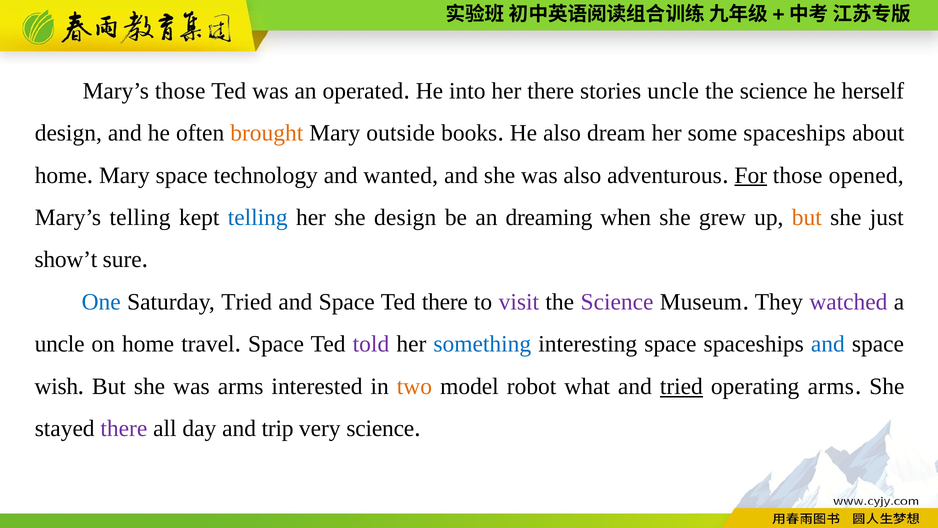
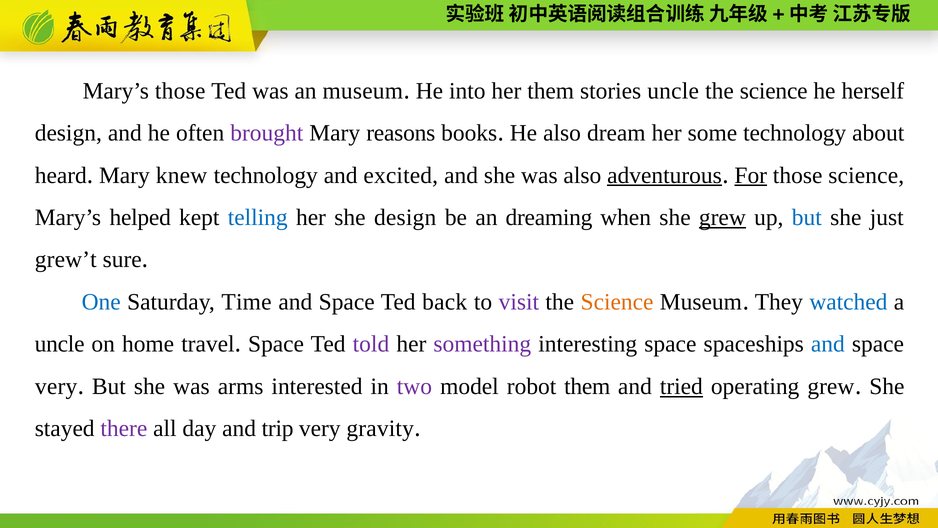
an operated: operated -> museum
her there: there -> them
brought colour: orange -> purple
outside: outside -> reasons
some spaceships: spaceships -> technology
home at (61, 175): home -> heard
Mary space: space -> knew
wanted: wanted -> excited
adventurous underline: none -> present
those opened: opened -> science
Mary’s telling: telling -> helped
grew at (722, 217) underline: none -> present
but at (807, 217) colour: orange -> blue
show’t: show’t -> grew’t
Saturday Tried: Tried -> Time
Ted there: there -> back
Science at (617, 302) colour: purple -> orange
watched colour: purple -> blue
something colour: blue -> purple
wish at (56, 386): wish -> very
two colour: orange -> purple
robot what: what -> them
operating arms: arms -> grew
very science: science -> gravity
